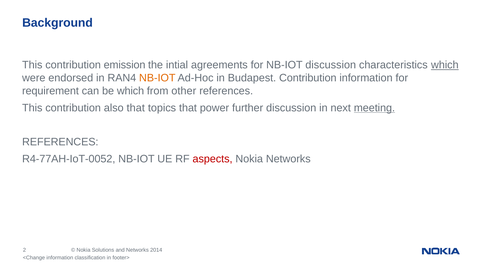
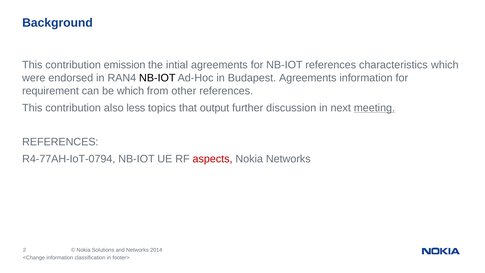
NB-IOT discussion: discussion -> references
which at (445, 65) underline: present -> none
NB-IOT at (157, 78) colour: orange -> black
Budapest Contribution: Contribution -> Agreements
also that: that -> less
power: power -> output
R4-77AH-IoT-0052: R4-77AH-IoT-0052 -> R4-77AH-IoT-0794
